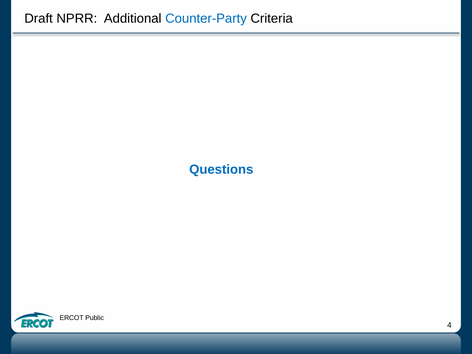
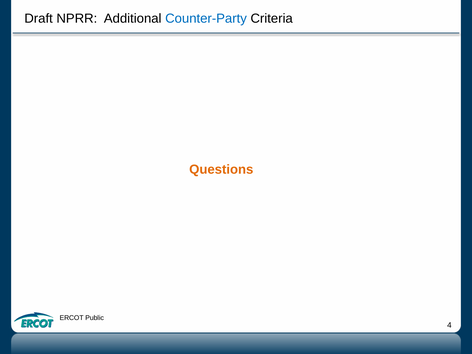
Questions colour: blue -> orange
